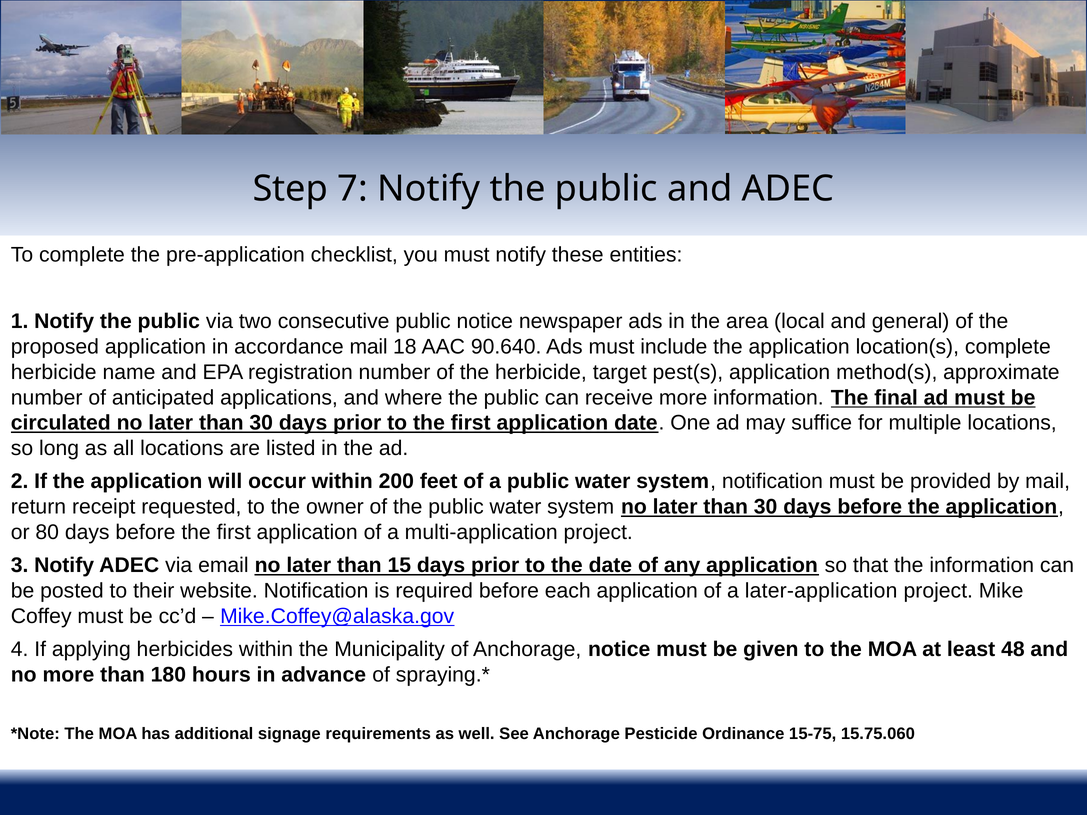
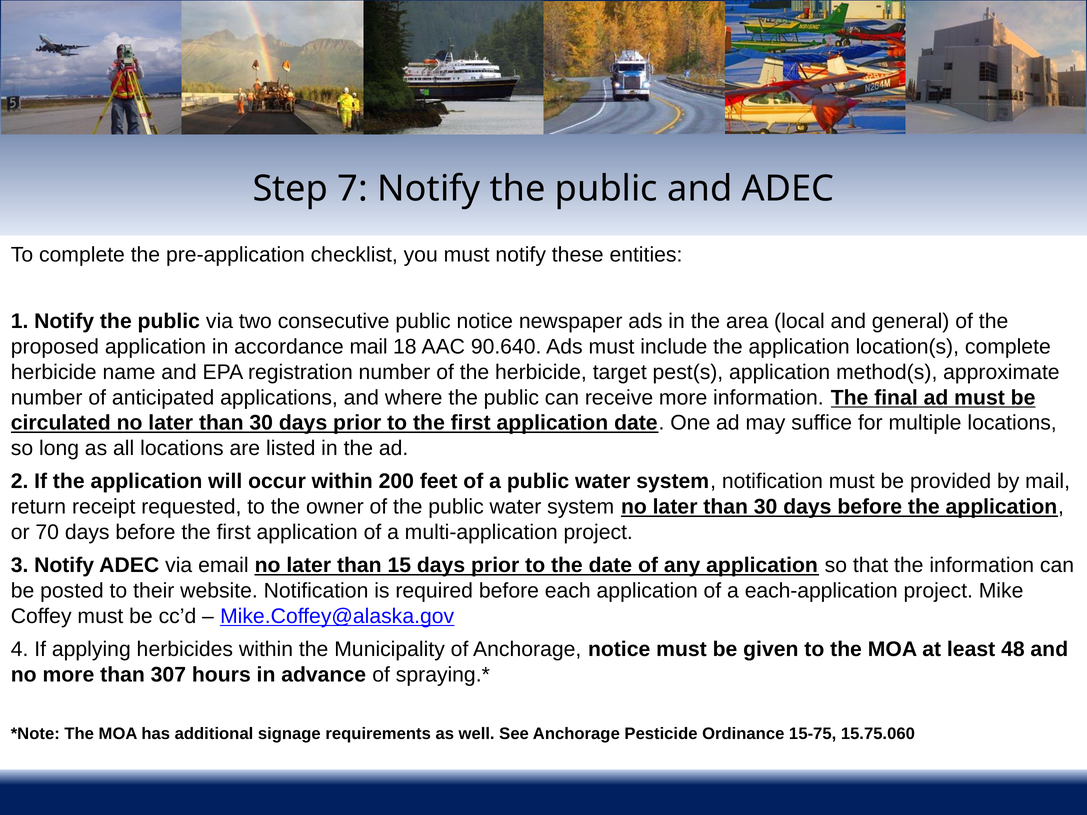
80: 80 -> 70
later-application: later-application -> each-application
180: 180 -> 307
